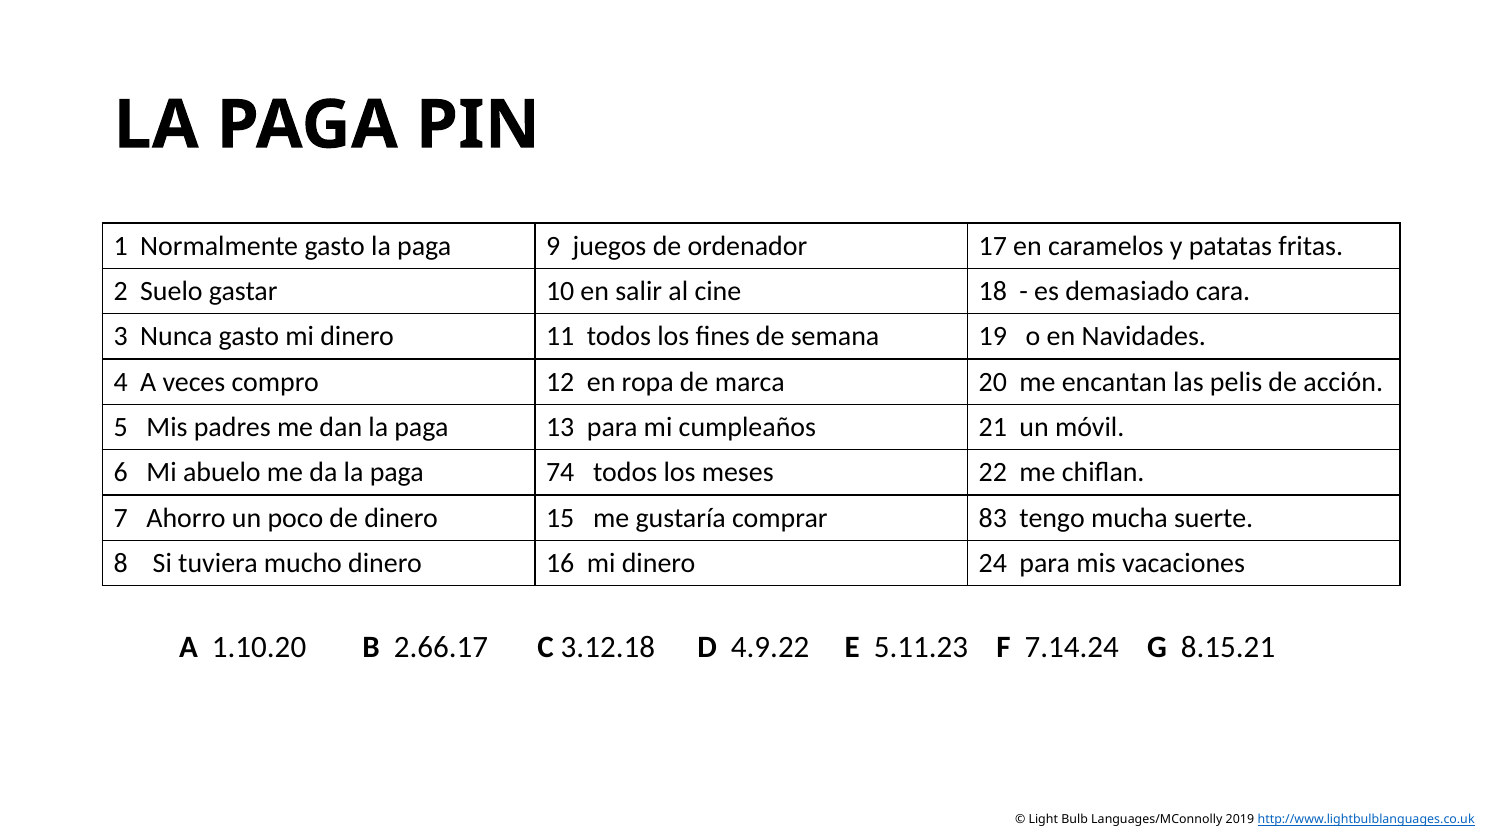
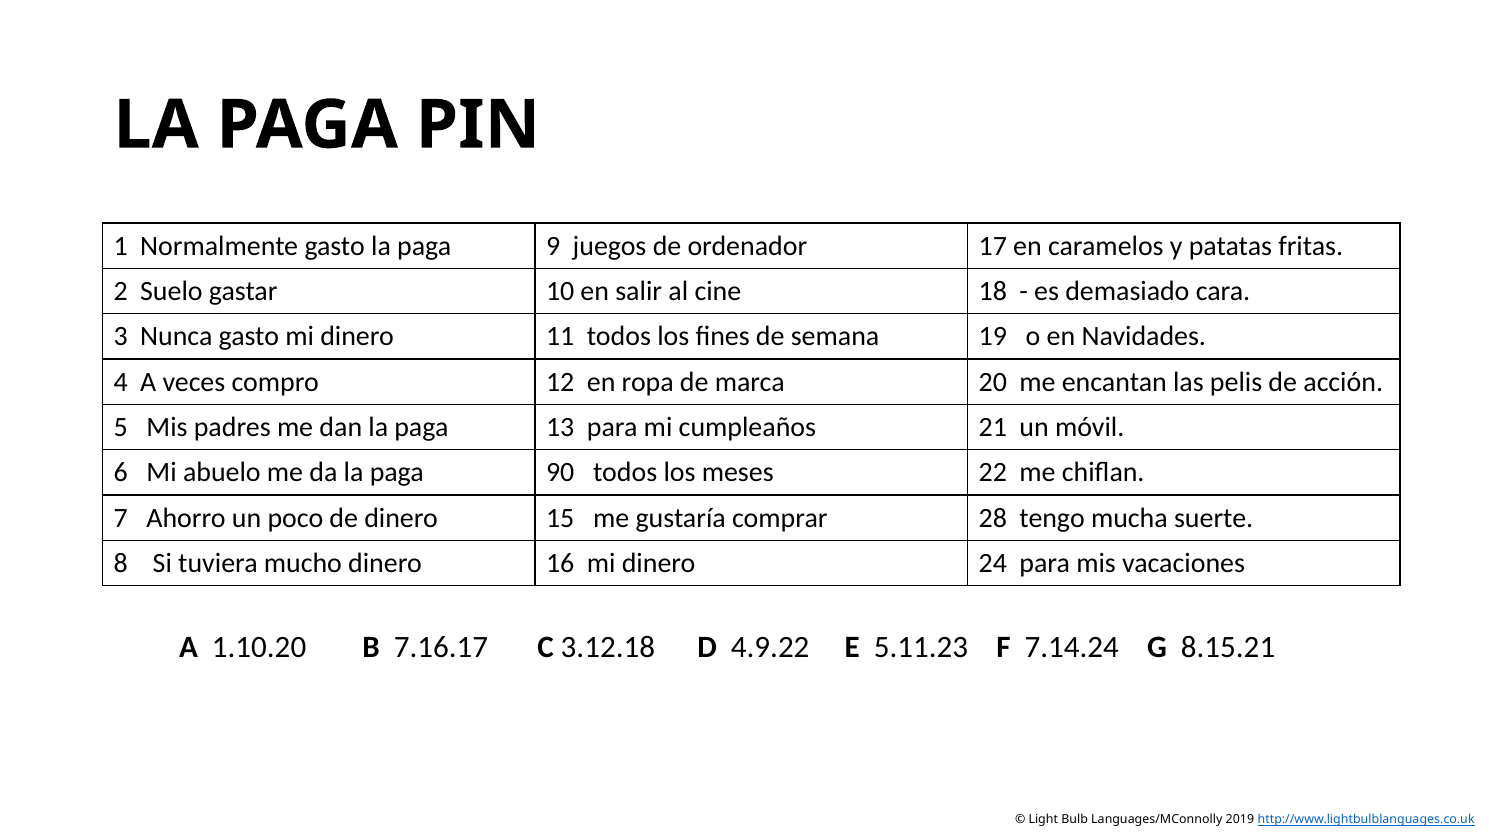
74: 74 -> 90
83: 83 -> 28
2.66.17: 2.66.17 -> 7.16.17
